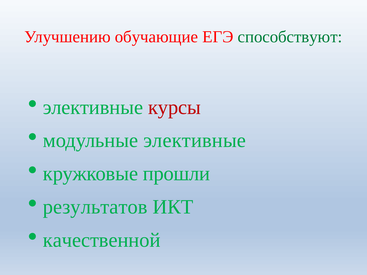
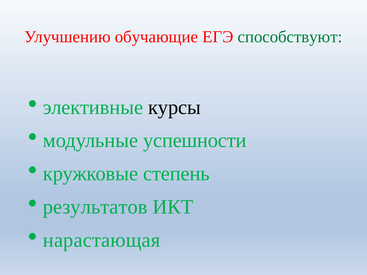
курсы colour: red -> black
модульные элективные: элективные -> успешности
прошли: прошли -> степень
качественной: качественной -> нарастающая
